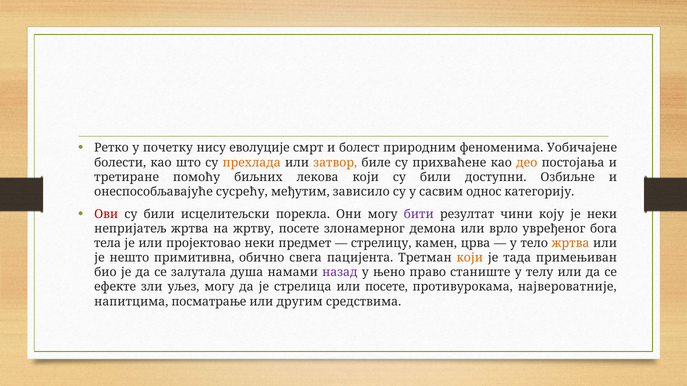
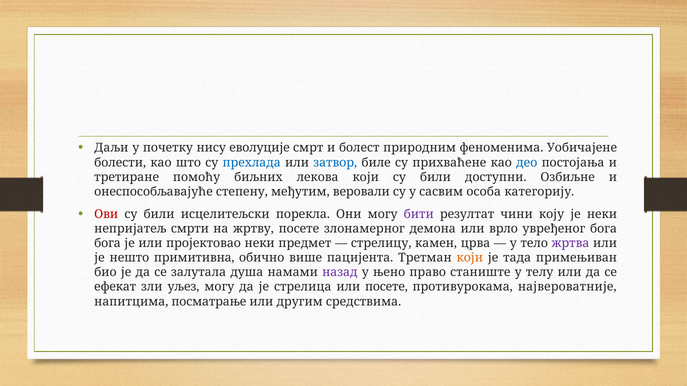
Ретко: Ретко -> Даљи
прехлада colour: orange -> blue
затвор colour: orange -> blue
део colour: orange -> blue
сусрећу: сусрећу -> степену
зависило: зависило -> веровали
однос: однос -> особа
непријатељ жртва: жртва -> смрти
тела at (108, 243): тела -> бога
жртва at (571, 243) colour: orange -> purple
свега: свега -> више
ефекте: ефекте -> ефекат
